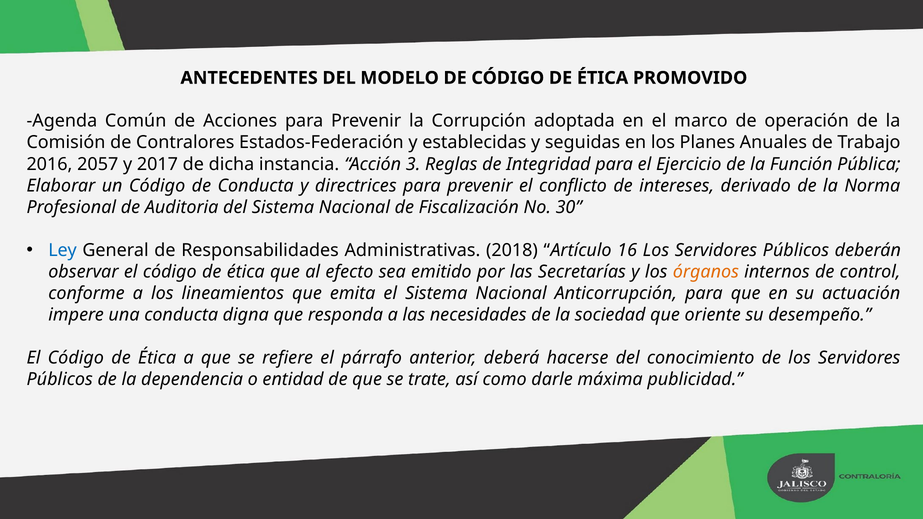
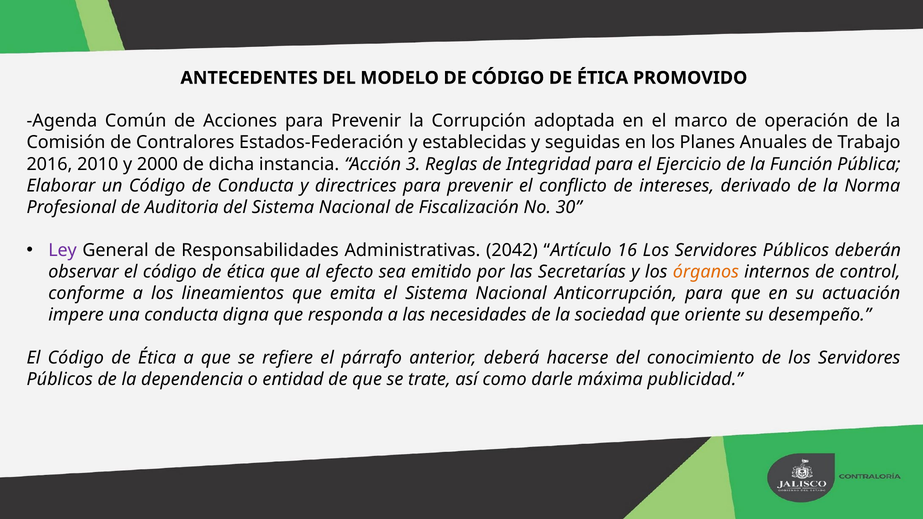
2057: 2057 -> 2010
2017: 2017 -> 2000
Ley colour: blue -> purple
2018: 2018 -> 2042
